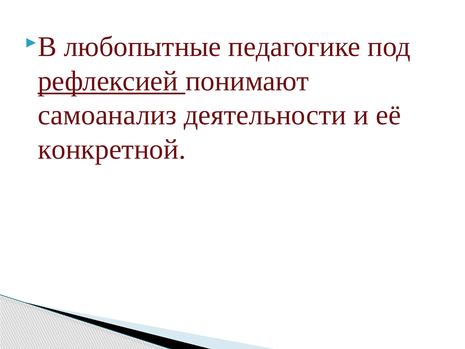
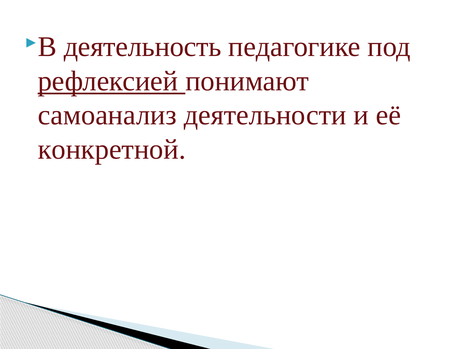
любопытные: любопытные -> деятельность
